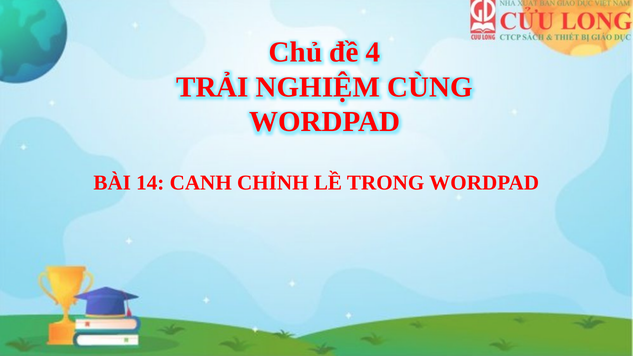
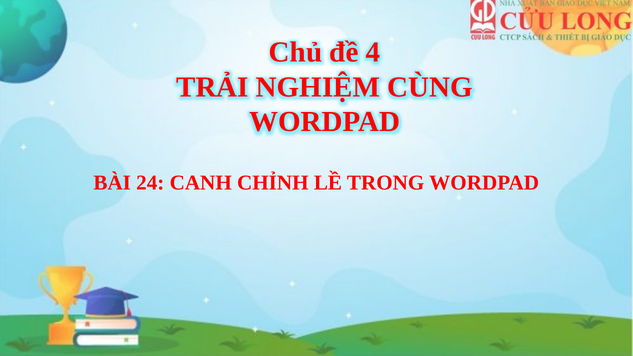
14: 14 -> 24
